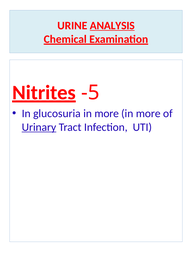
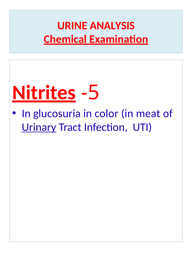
ANALYSIS underline: present -> none
more at (107, 113): more -> color
more at (148, 113): more -> meat
